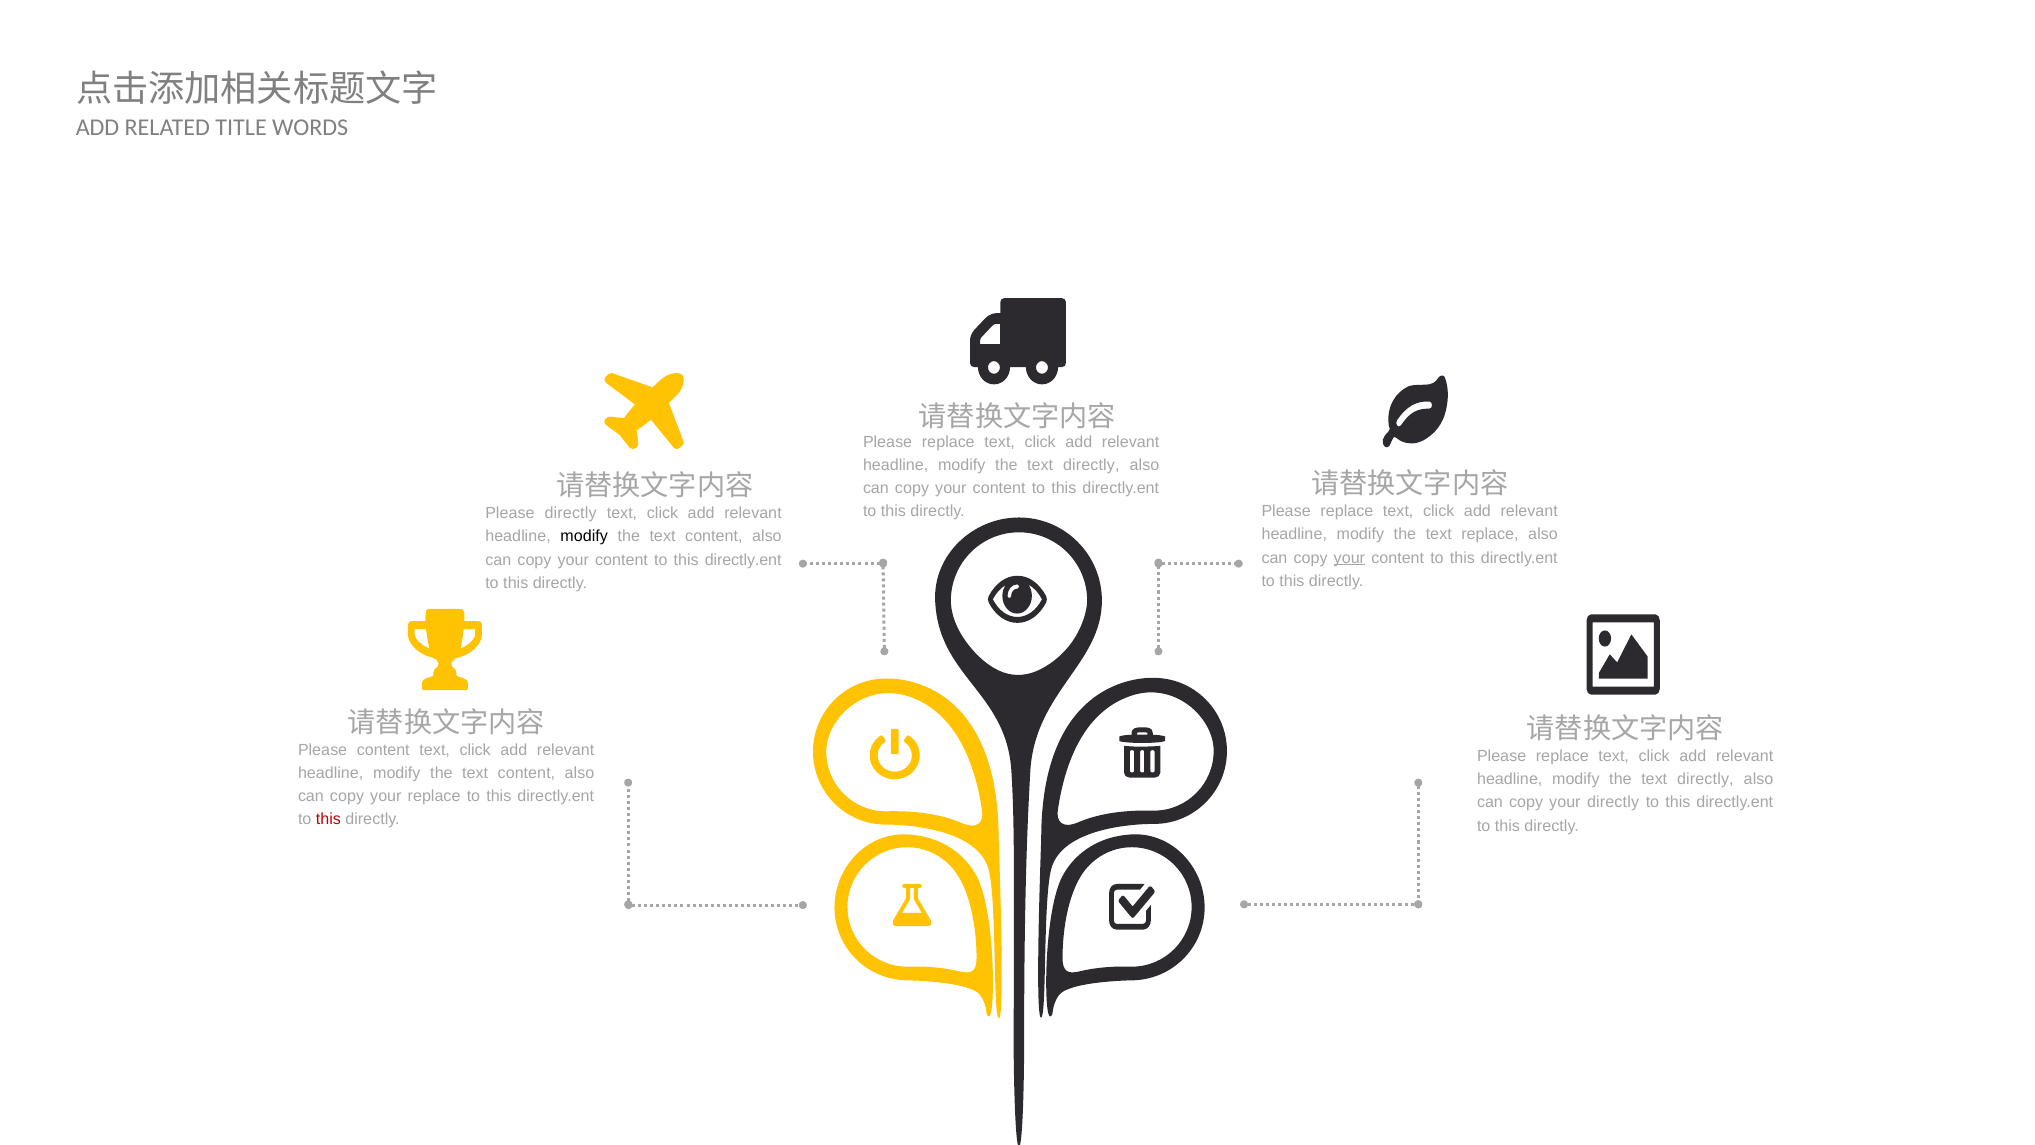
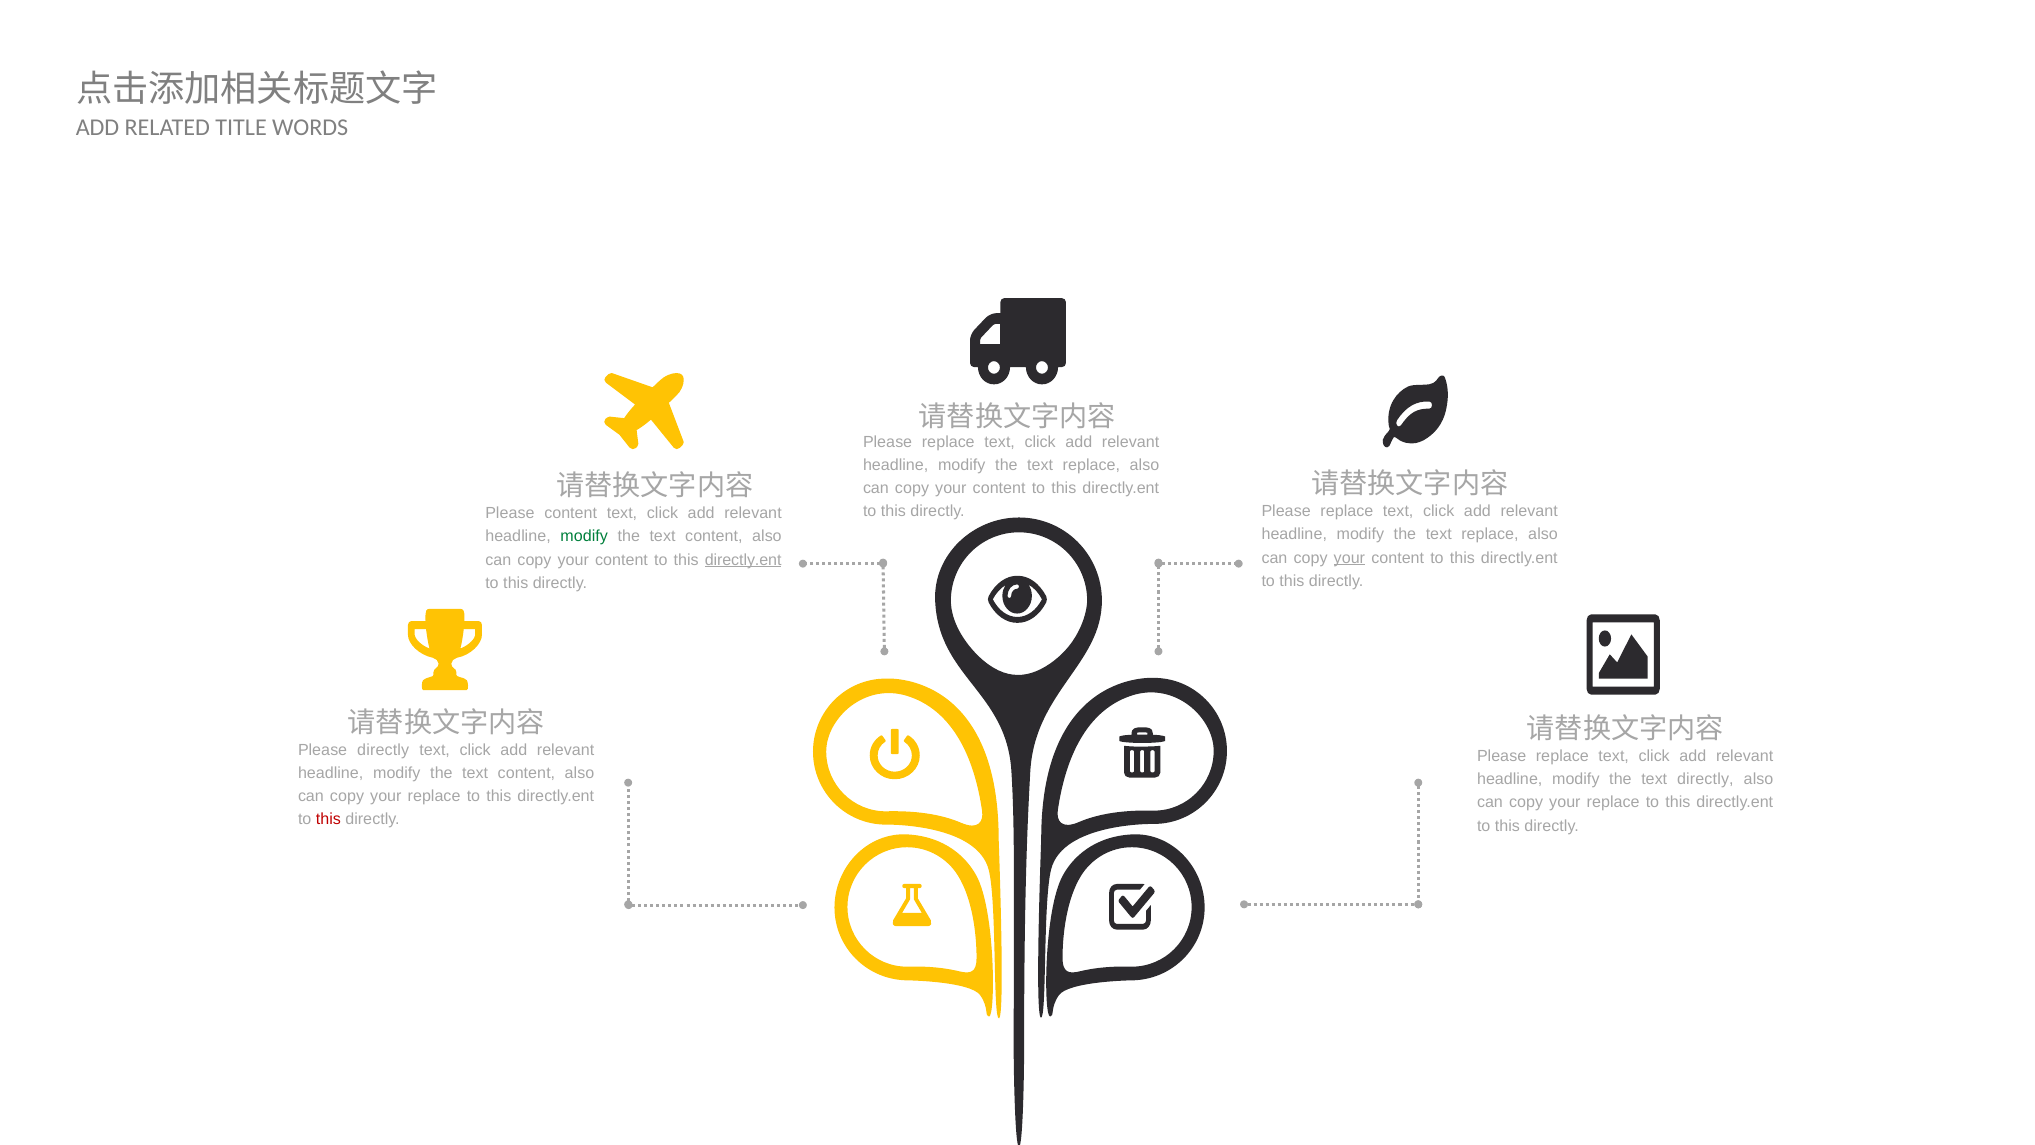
directly at (1091, 465): directly -> replace
Please directly: directly -> content
modify at (584, 536) colour: black -> green
directly.ent at (743, 560) underline: none -> present
Please content: content -> directly
directly at (1613, 802): directly -> replace
